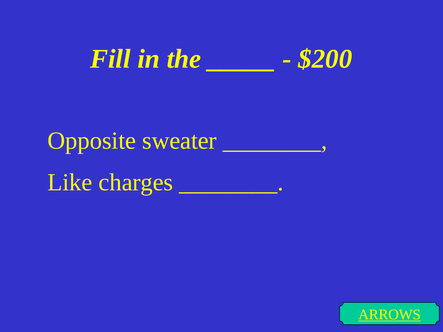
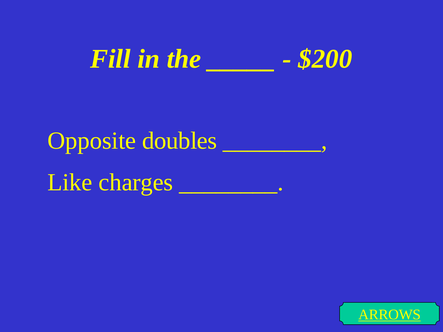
sweater: sweater -> doubles
